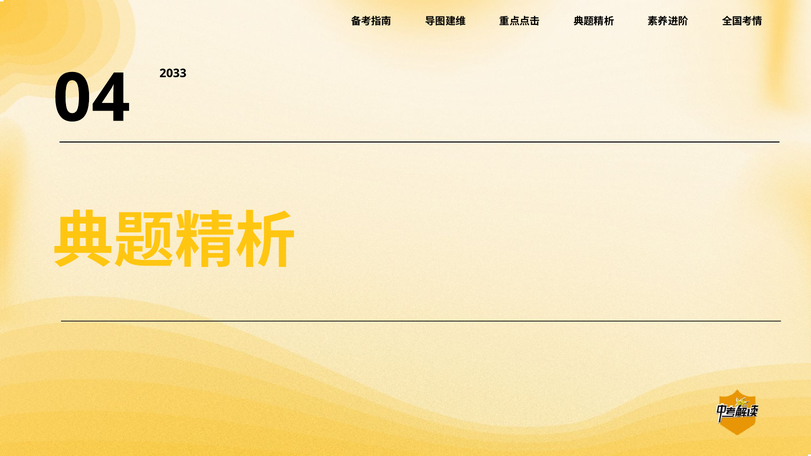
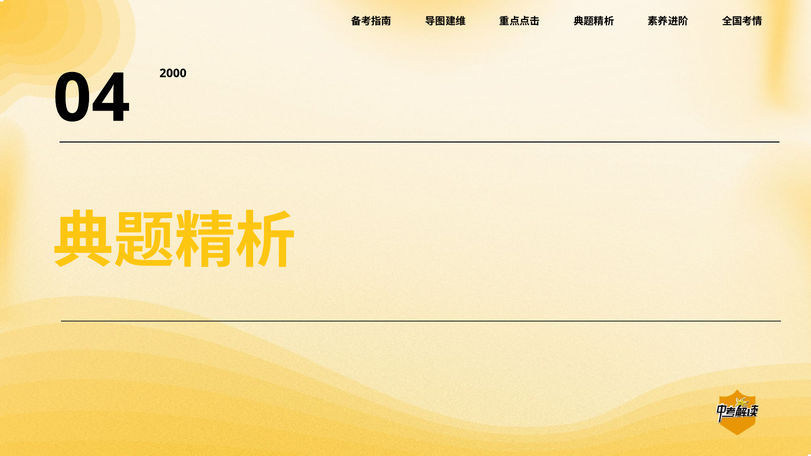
2033: 2033 -> 2000
